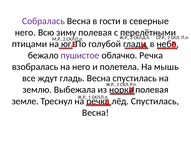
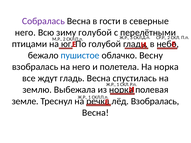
зиму полевая: полевая -> голубой
пушистое colour: purple -> blue
облачко Речка: Речка -> Весну
На мышь: мышь -> норка
лёд Спустилась: Спустилась -> Взобралась
